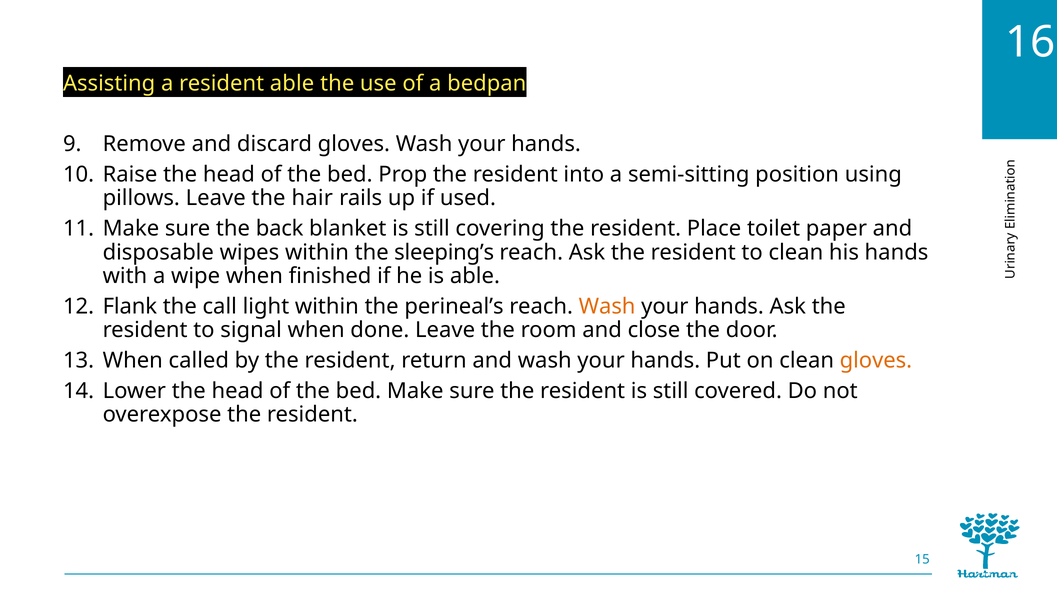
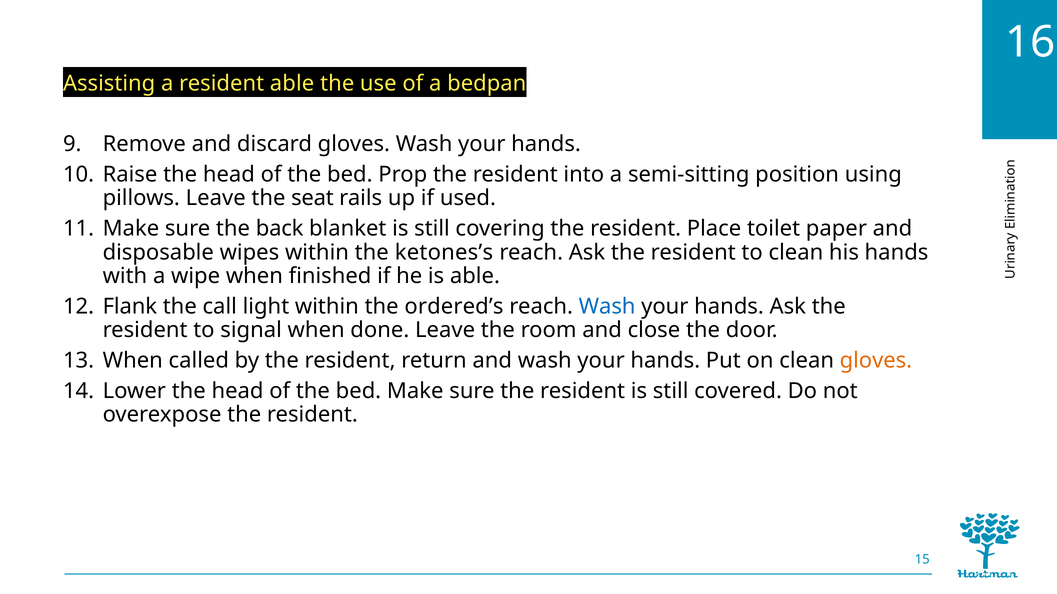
hair: hair -> seat
sleeping’s: sleeping’s -> ketones’s
perineal’s: perineal’s -> ordered’s
Wash at (607, 307) colour: orange -> blue
